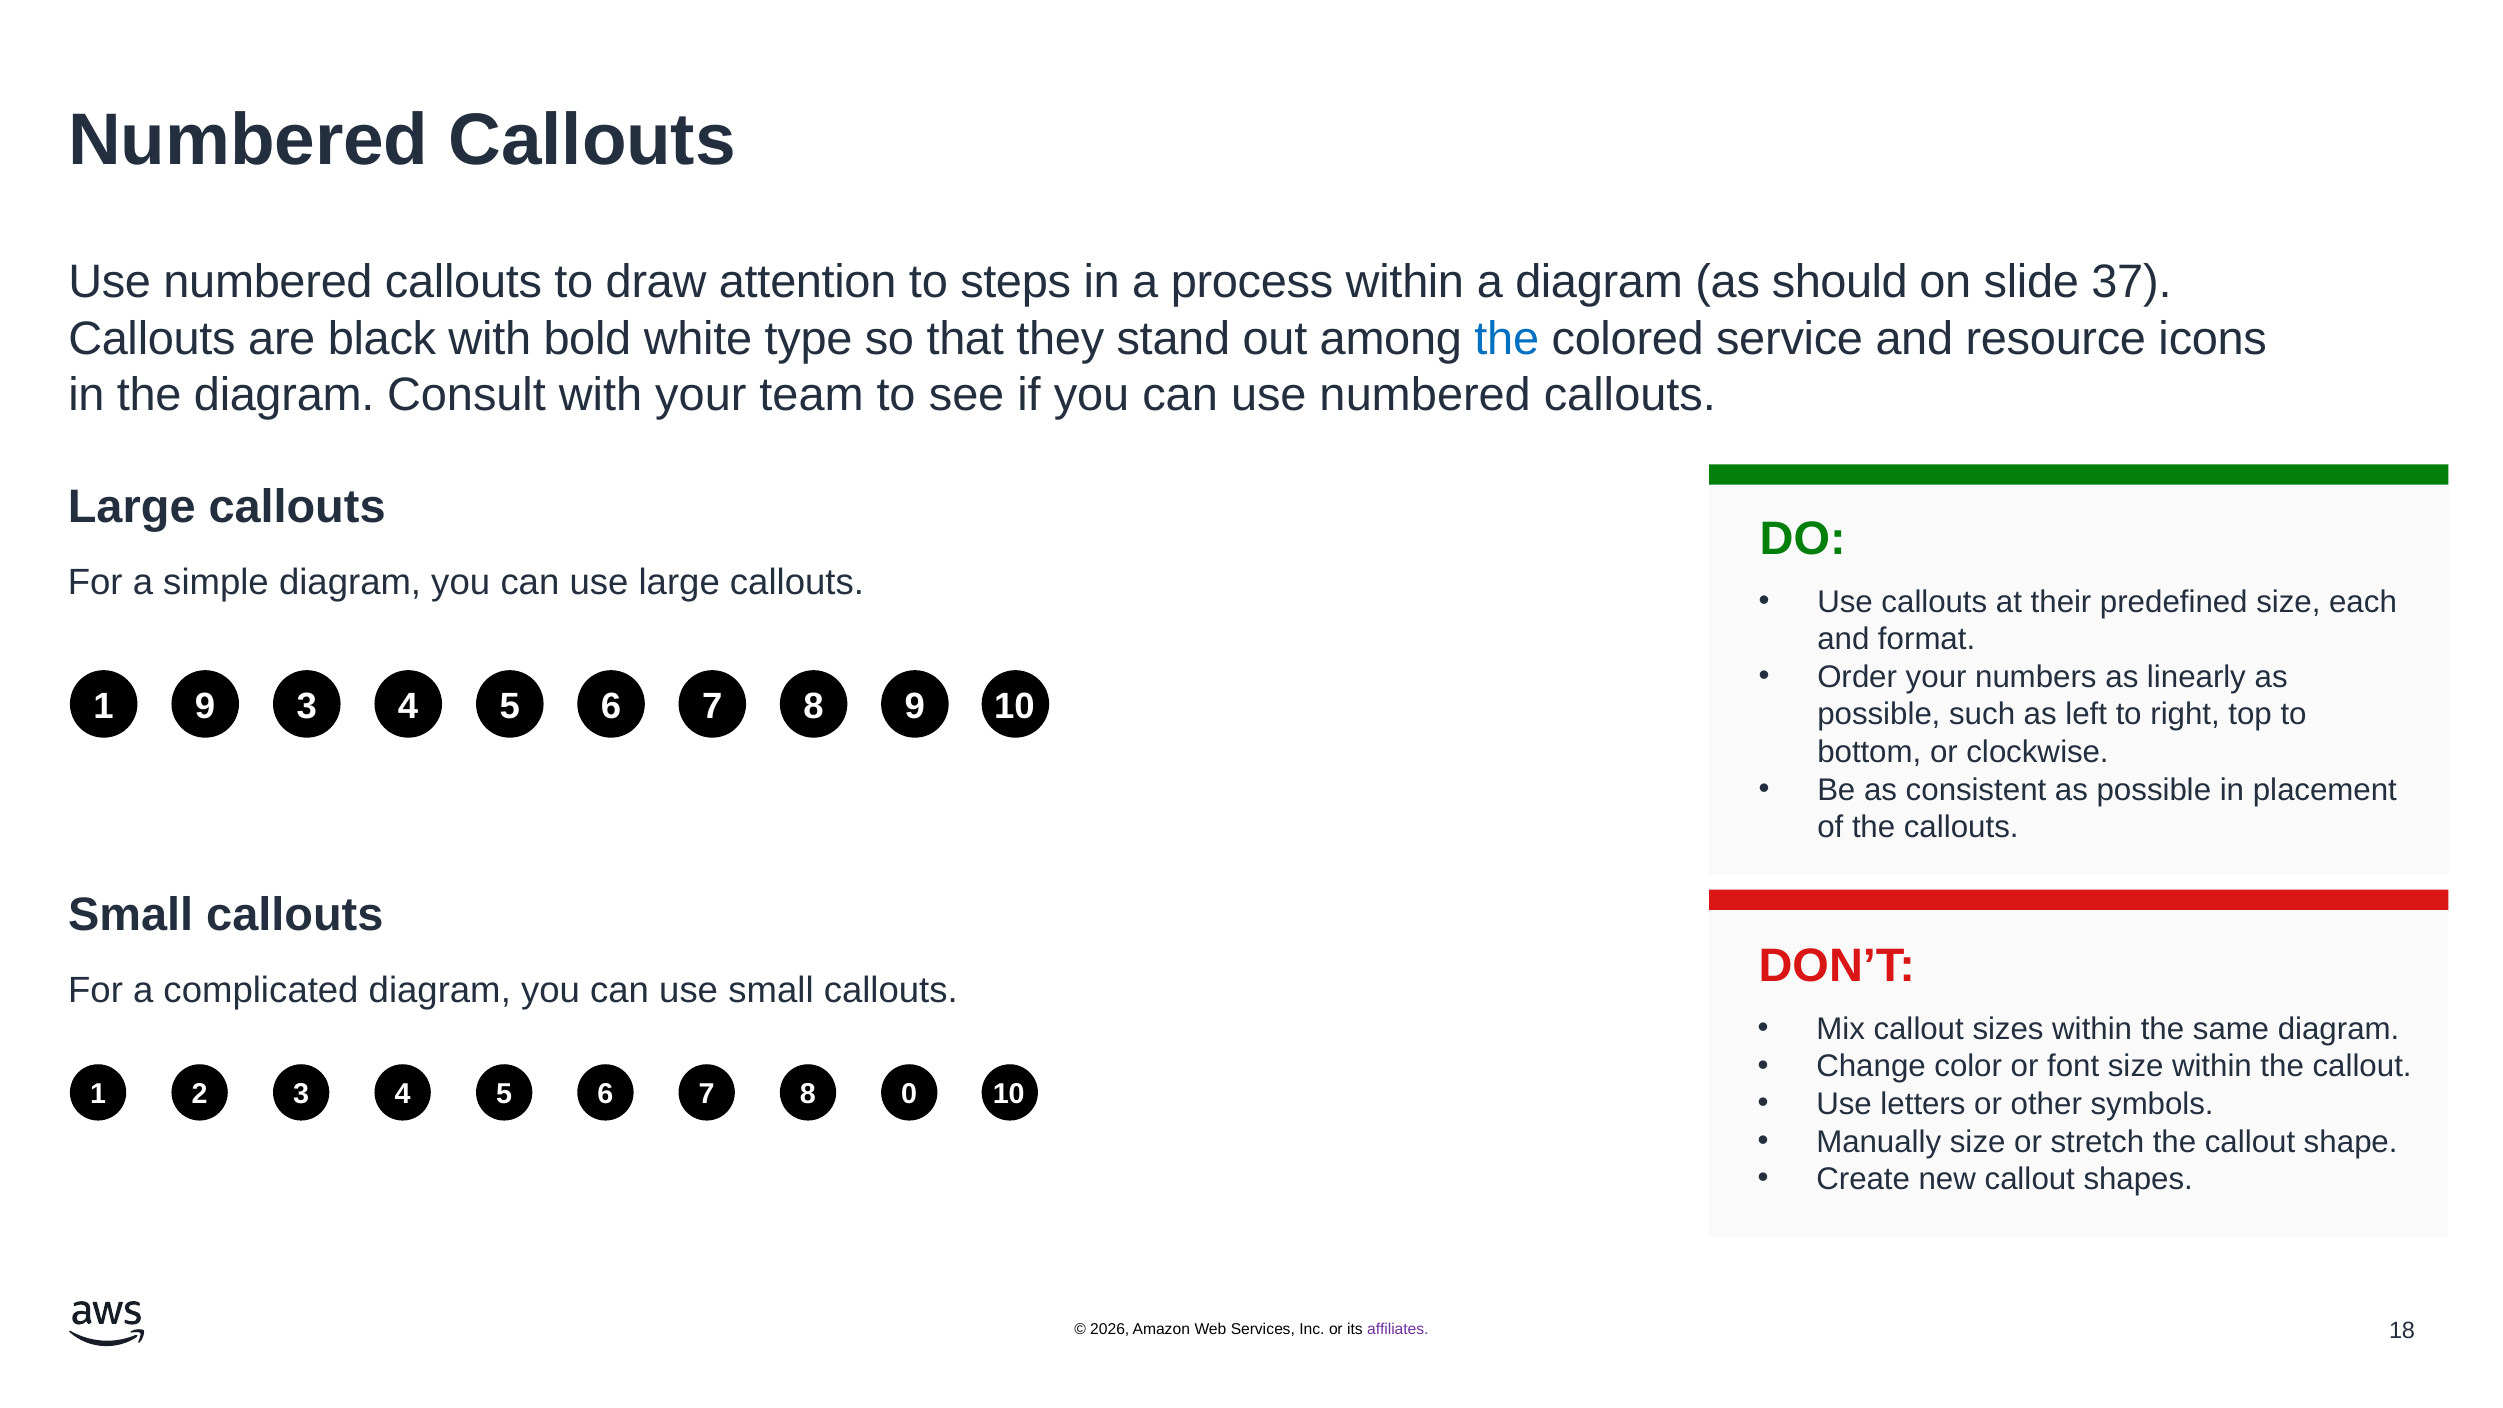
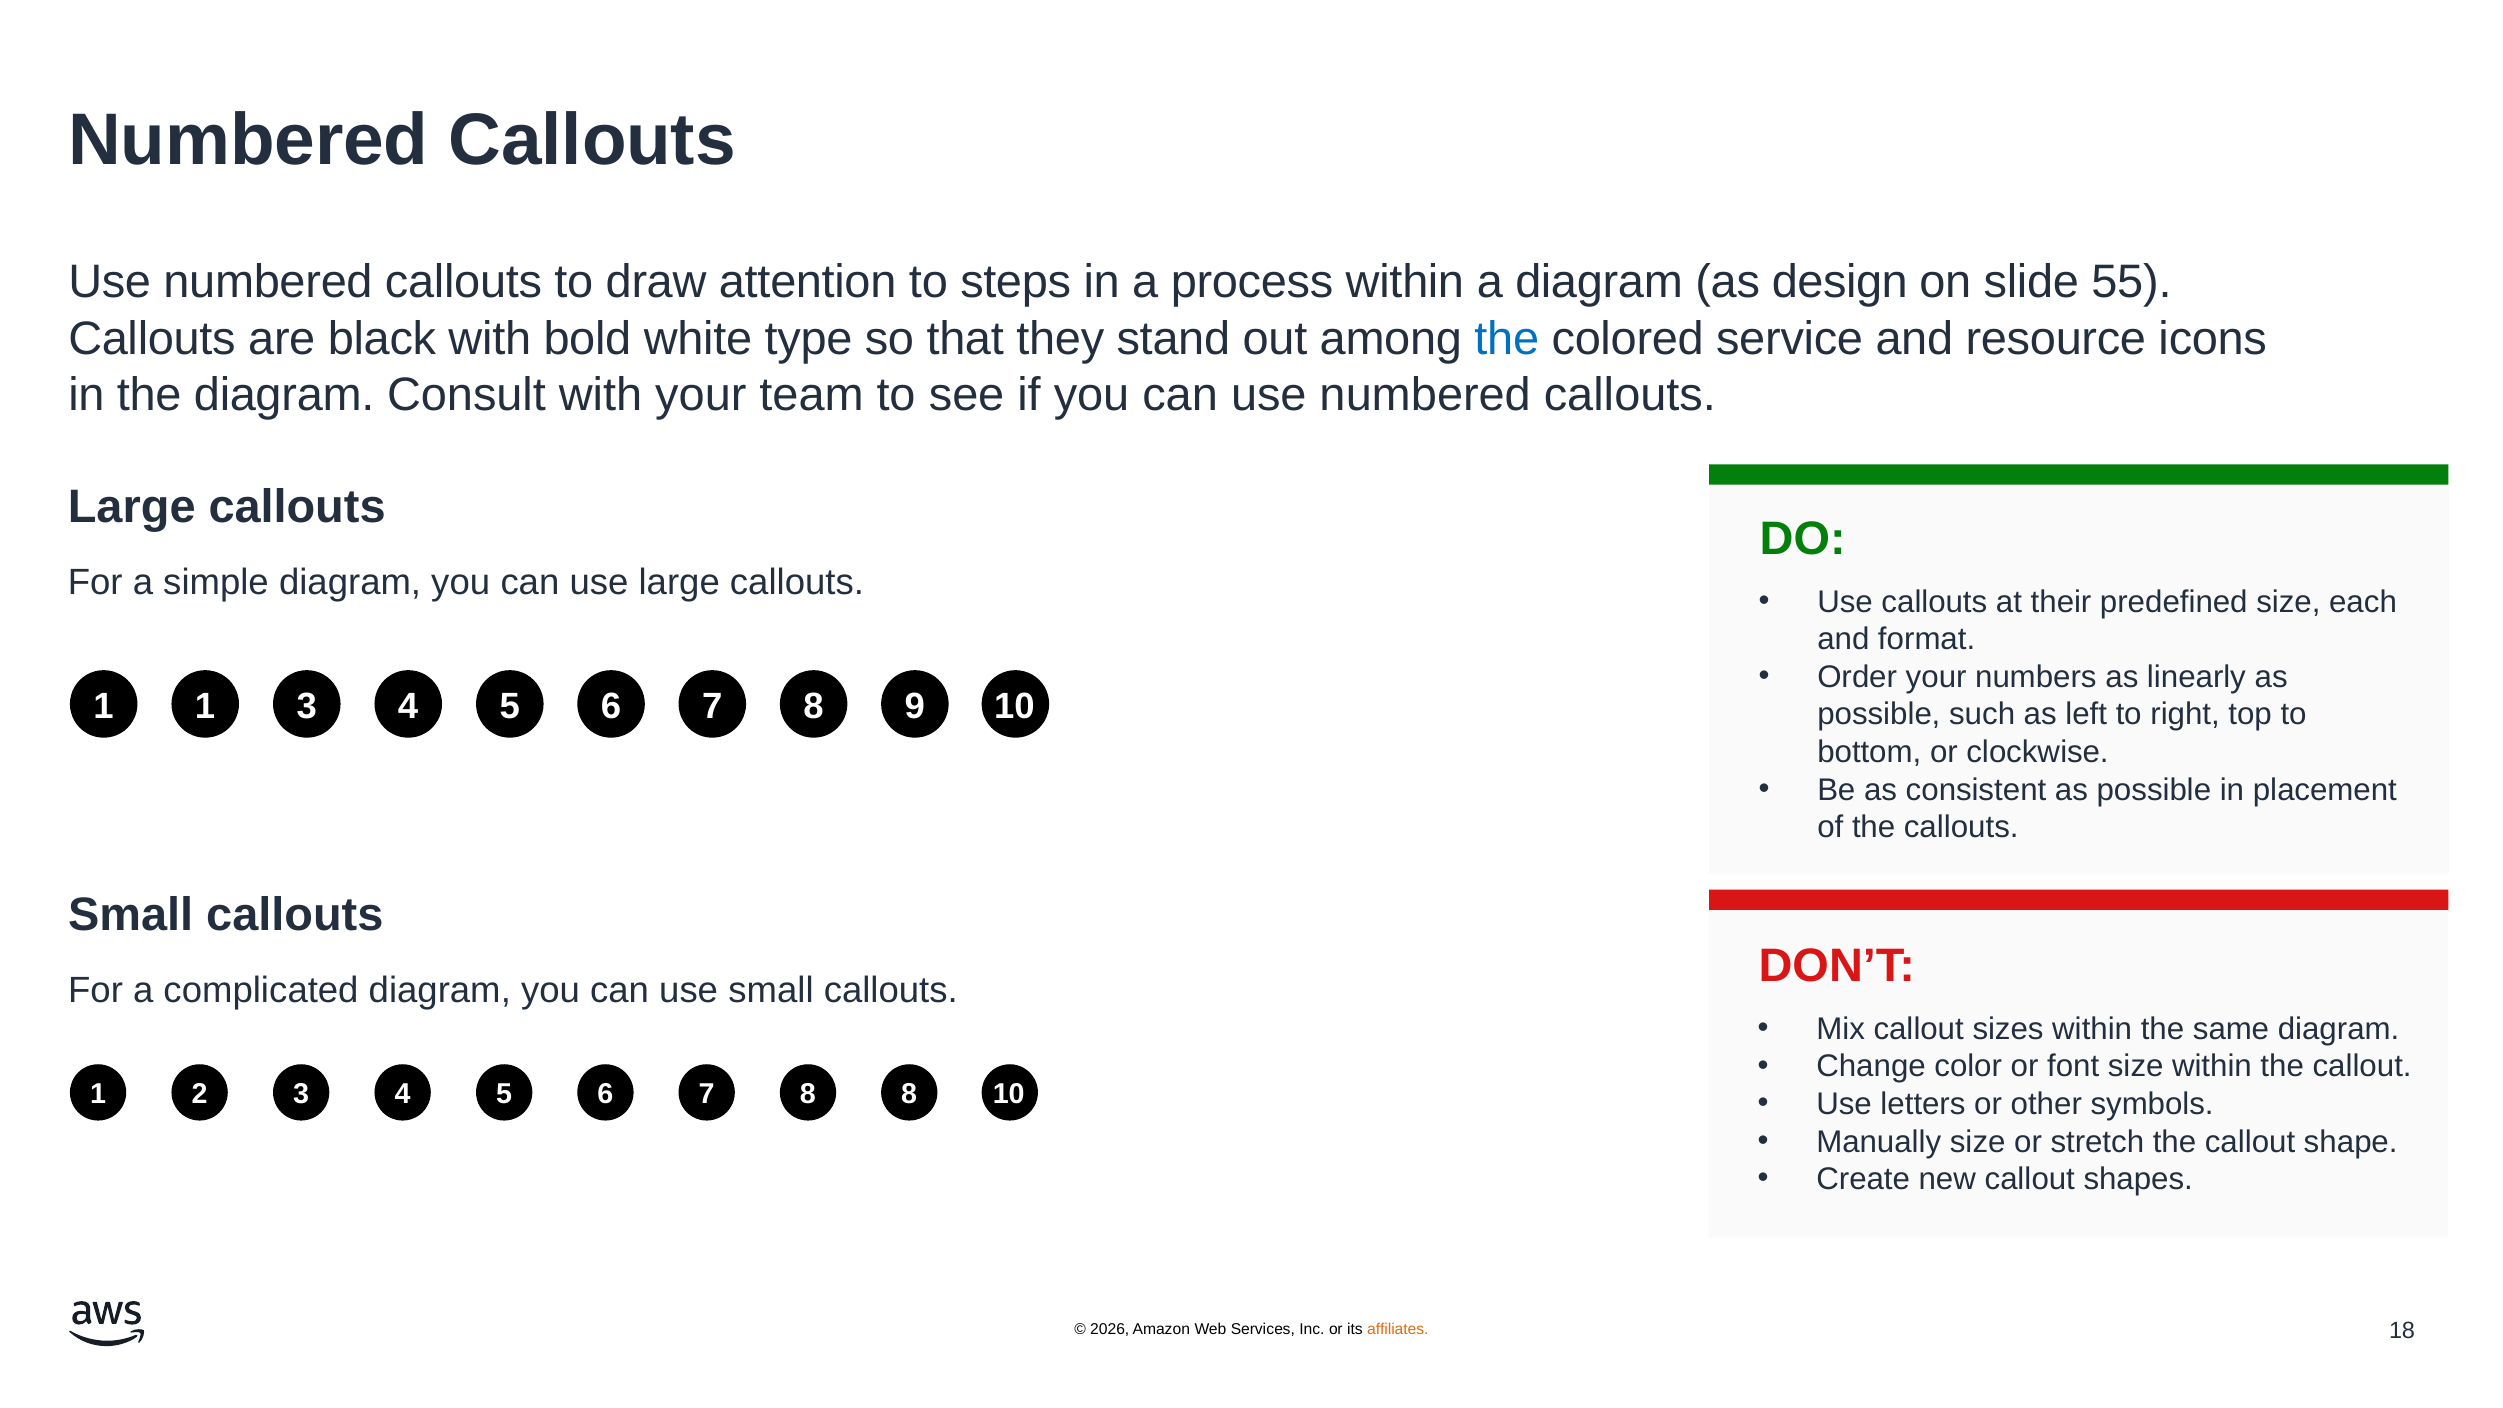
should: should -> design
37: 37 -> 55
1 9: 9 -> 1
8 0: 0 -> 8
affiliates colour: purple -> orange
